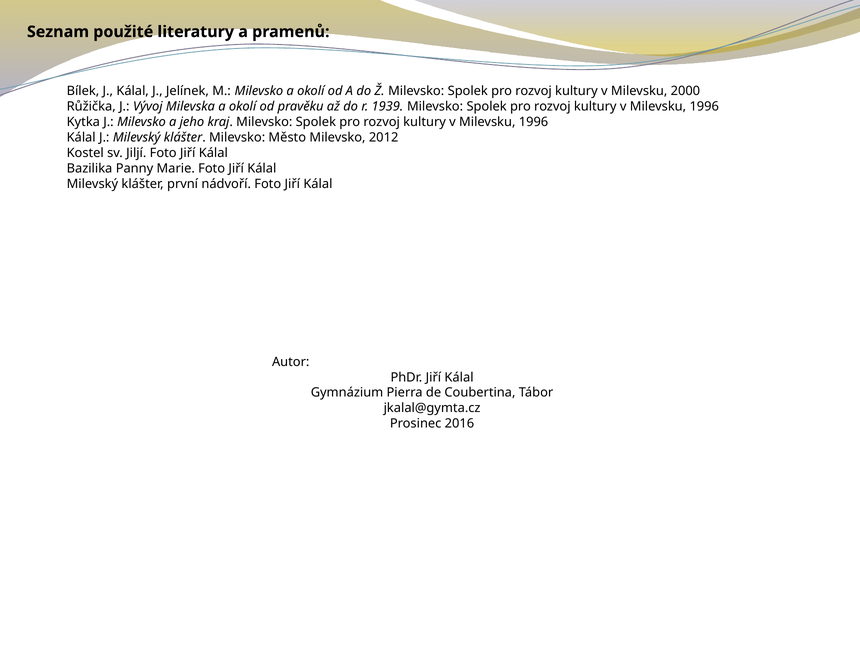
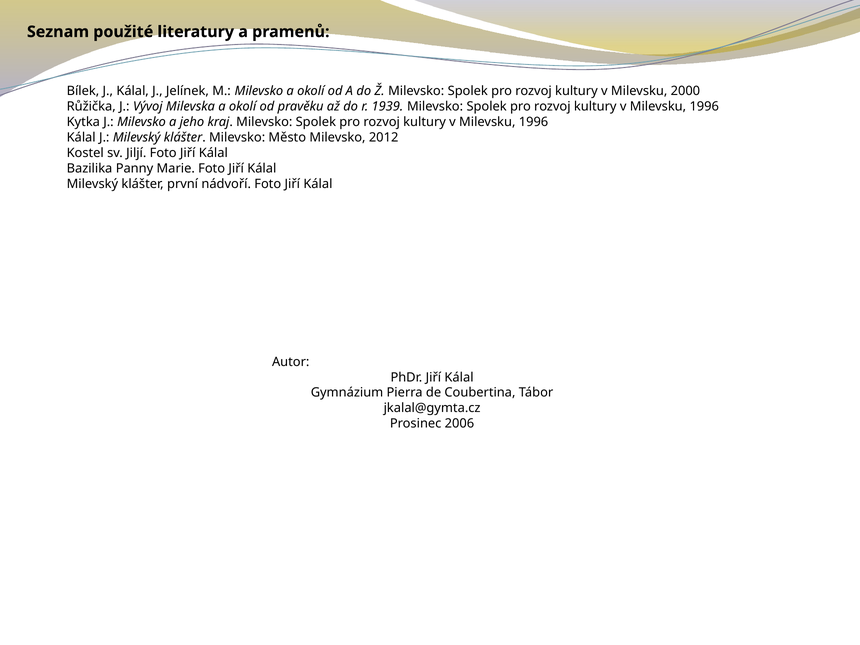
2016: 2016 -> 2006
